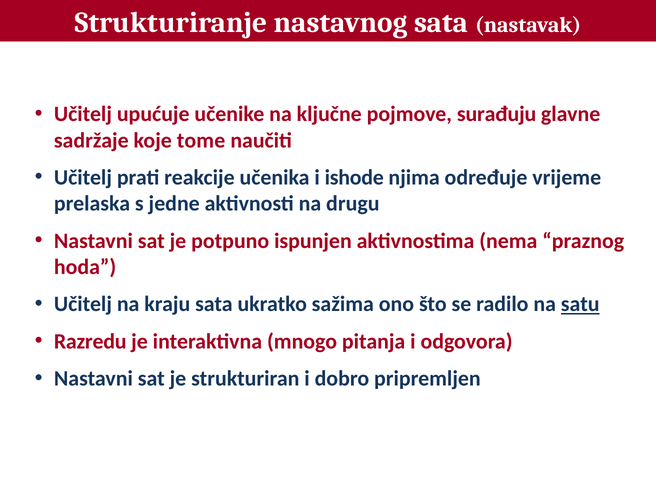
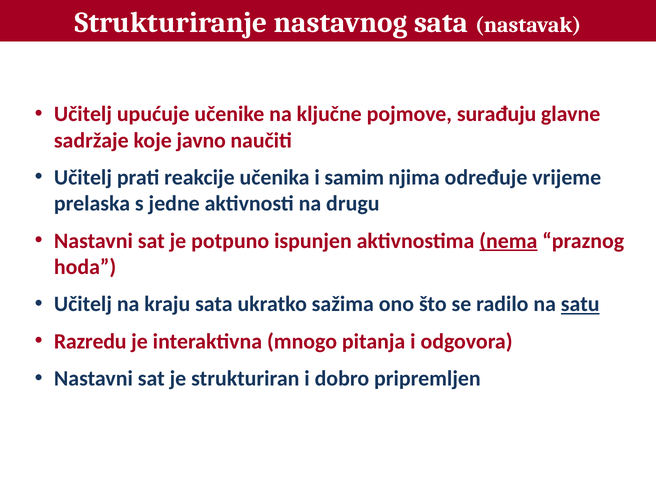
tome: tome -> javno
ishode: ishode -> samim
nema underline: none -> present
